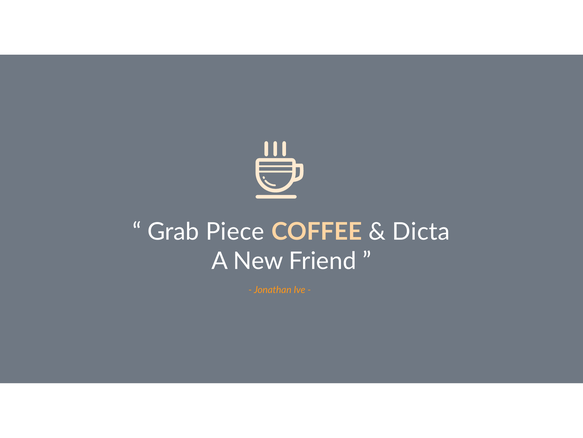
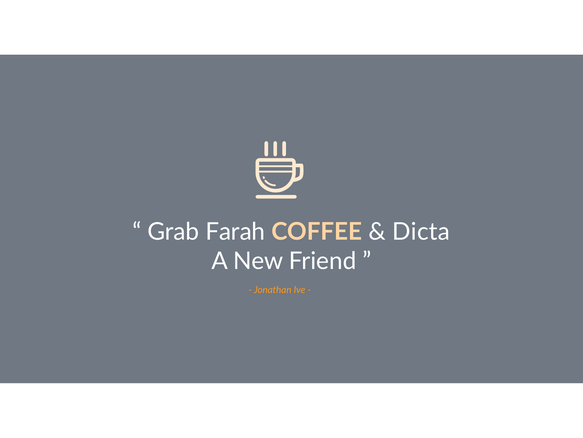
Piece: Piece -> Farah
